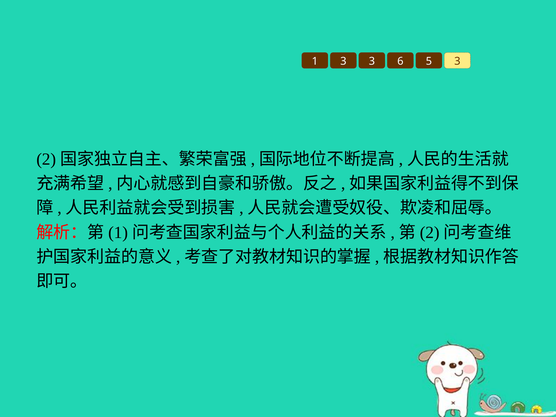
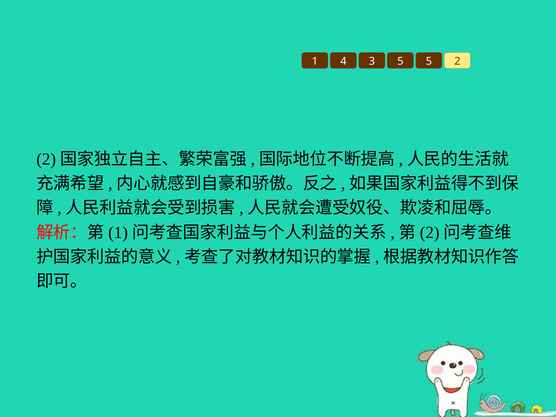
1 3: 3 -> 4
3 6: 6 -> 5
5 3: 3 -> 2
